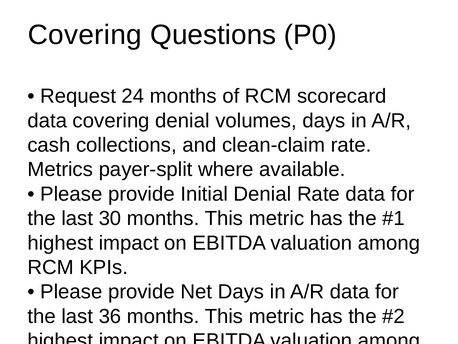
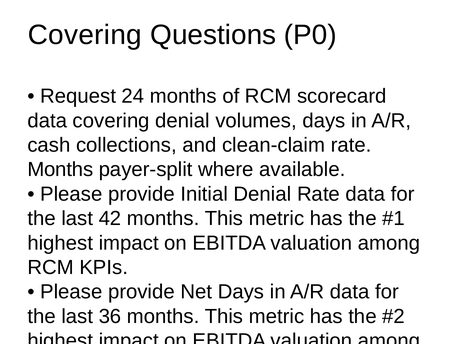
Metrics at (60, 169): Metrics -> Months
30: 30 -> 42
